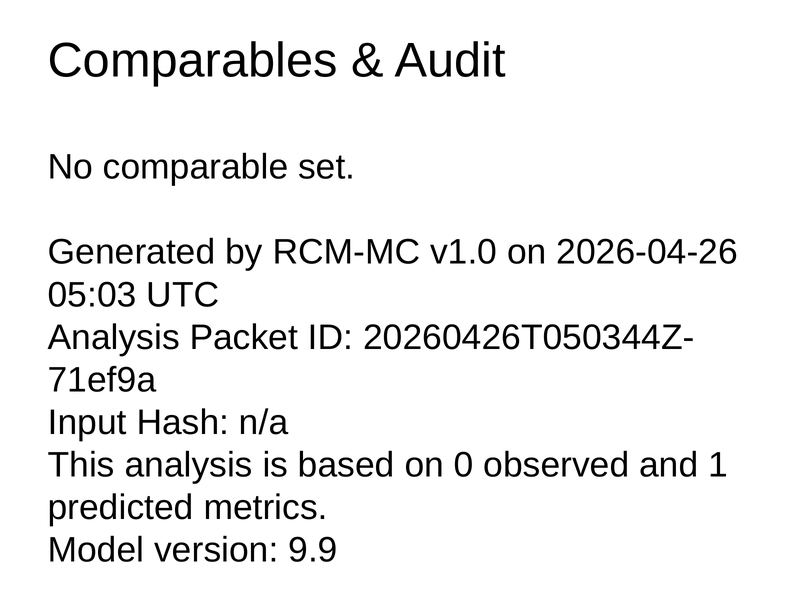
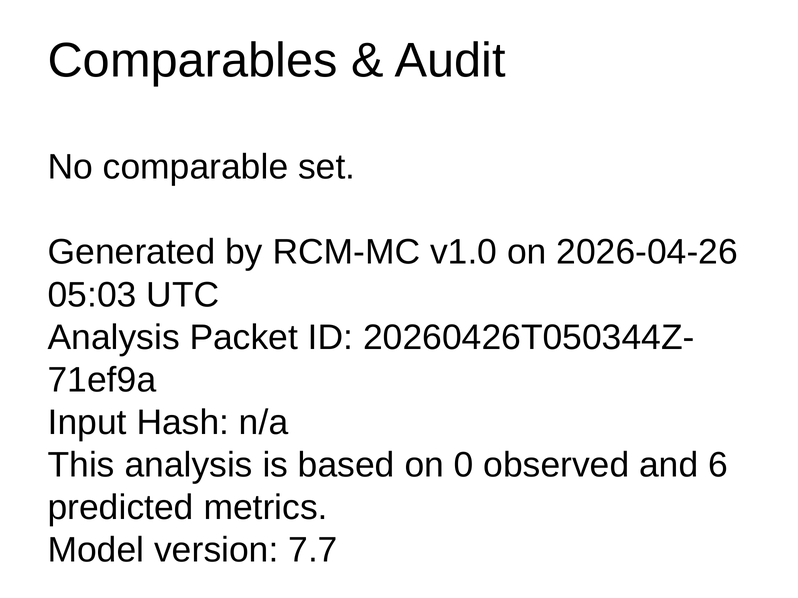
1: 1 -> 6
9.9: 9.9 -> 7.7
